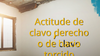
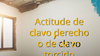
hacia: hacia -> valor
